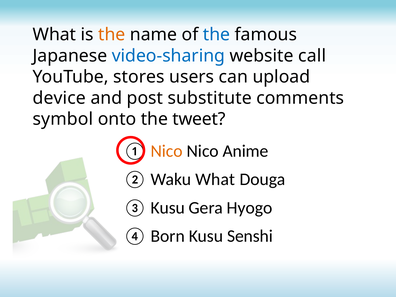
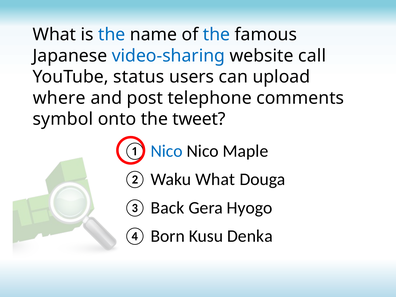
the at (112, 35) colour: orange -> blue
stores: stores -> status
device: device -> where
substitute: substitute -> telephone
Nico at (167, 151) colour: orange -> blue
Anime: Anime -> Maple
③ Kusu: Kusu -> Back
Senshi: Senshi -> Denka
